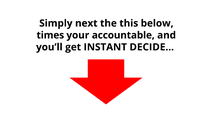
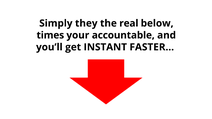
next: next -> they
this: this -> real
DECIDE…: DECIDE… -> FASTER…
